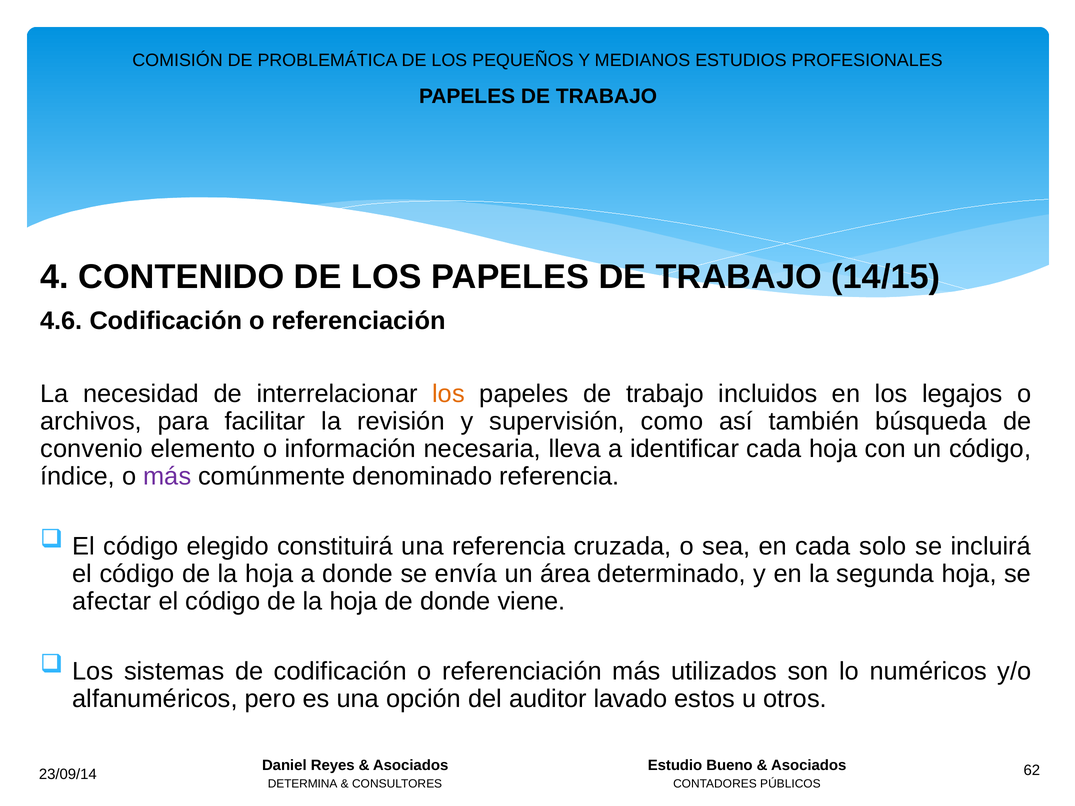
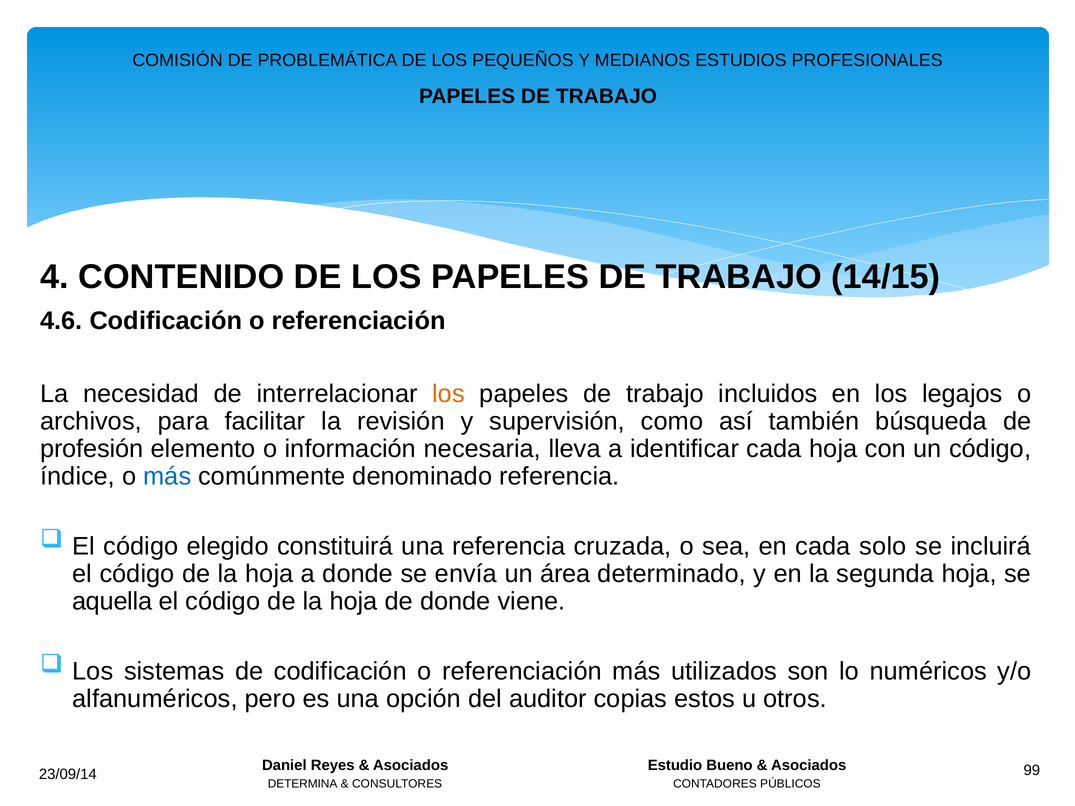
convenio: convenio -> profesión
más at (167, 476) colour: purple -> blue
afectar: afectar -> aquella
lavado: lavado -> copias
62: 62 -> 99
